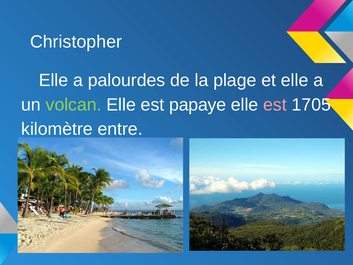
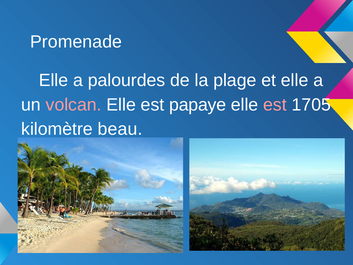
Christopher: Christopher -> Promenade
volcan colour: light green -> pink
entre: entre -> beau
